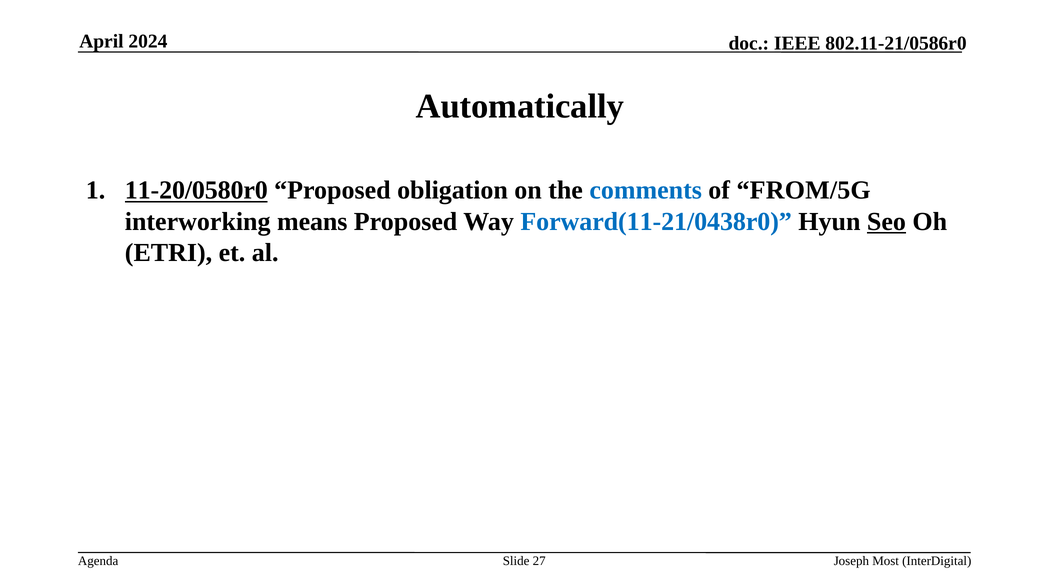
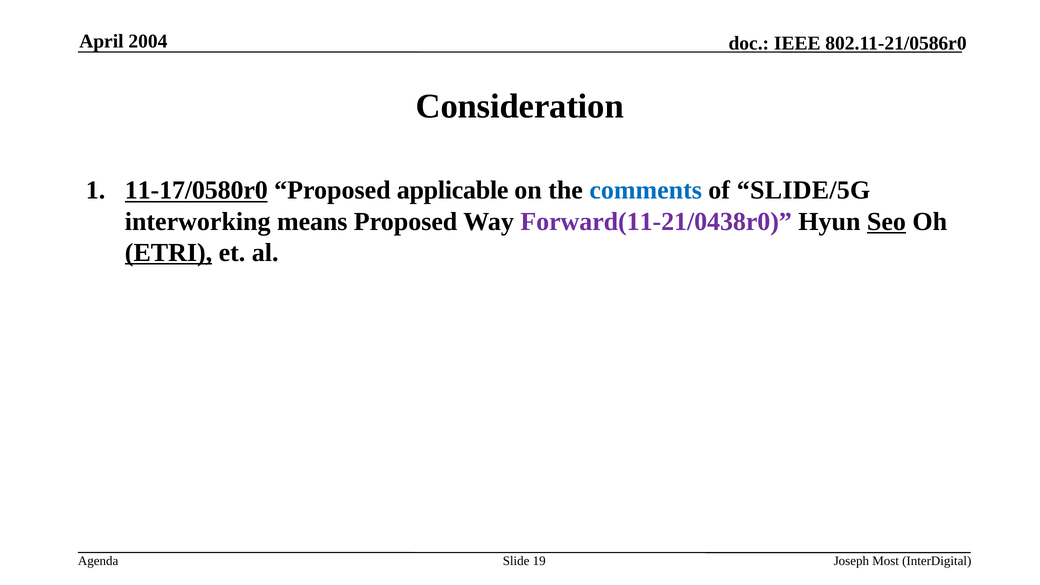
2024: 2024 -> 2004
Automatically: Automatically -> Consideration
11-20/0580r0: 11-20/0580r0 -> 11-17/0580r0
obligation: obligation -> applicable
FROM/5G: FROM/5G -> SLIDE/5G
Forward(11-21/0438r0 colour: blue -> purple
ETRI underline: none -> present
27: 27 -> 19
